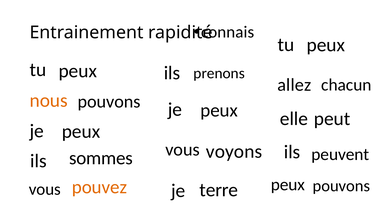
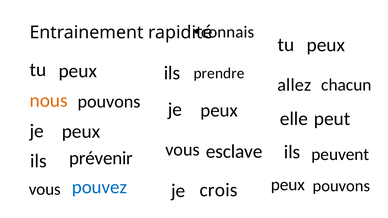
prenons: prenons -> prendre
voyons: voyons -> esclave
sommes: sommes -> prévenir
terre: terre -> crois
pouvez colour: orange -> blue
